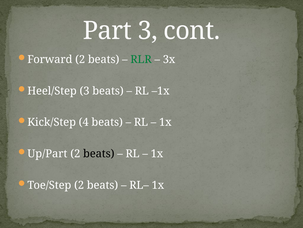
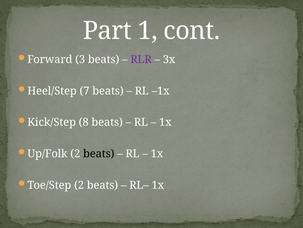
Part 3: 3 -> 1
Forward 2: 2 -> 3
RLR colour: green -> purple
Heel/Step 3: 3 -> 7
4: 4 -> 8
Up/Part: Up/Part -> Up/Folk
